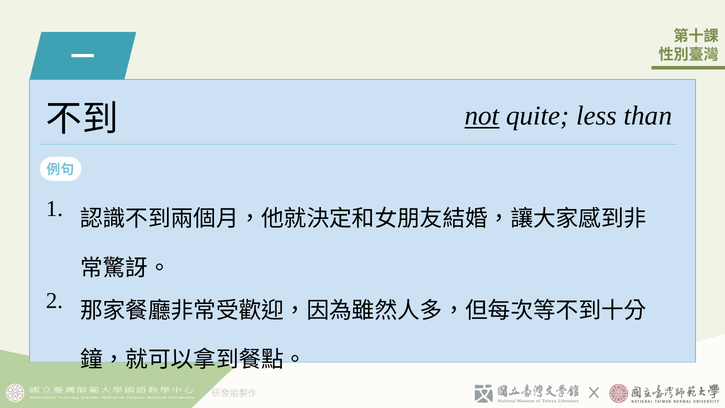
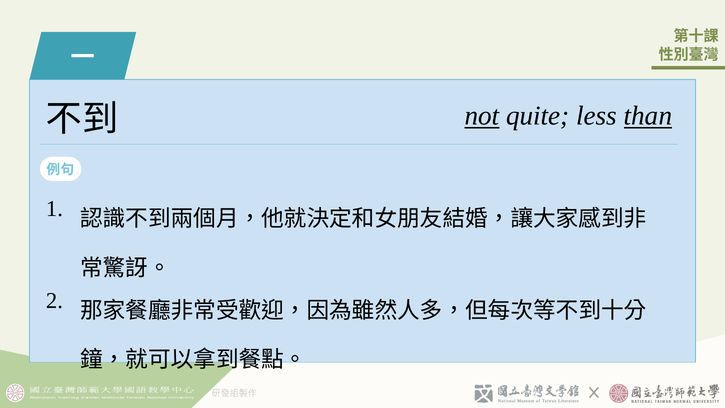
than underline: none -> present
